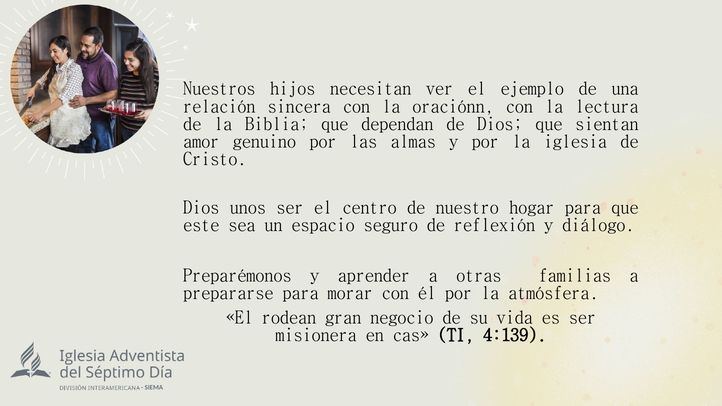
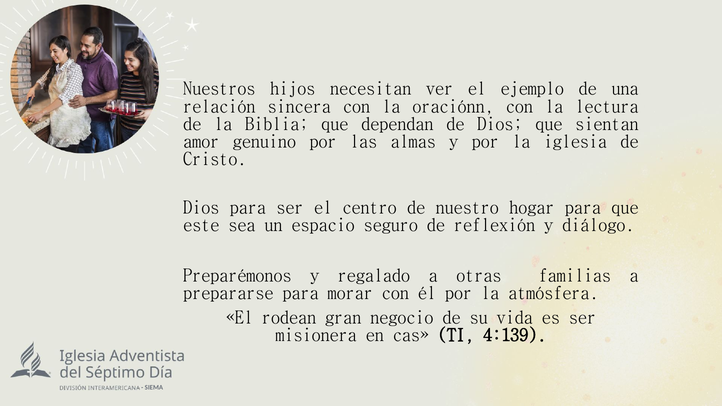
Dios unos: unos -> para
aprender: aprender -> regalado
